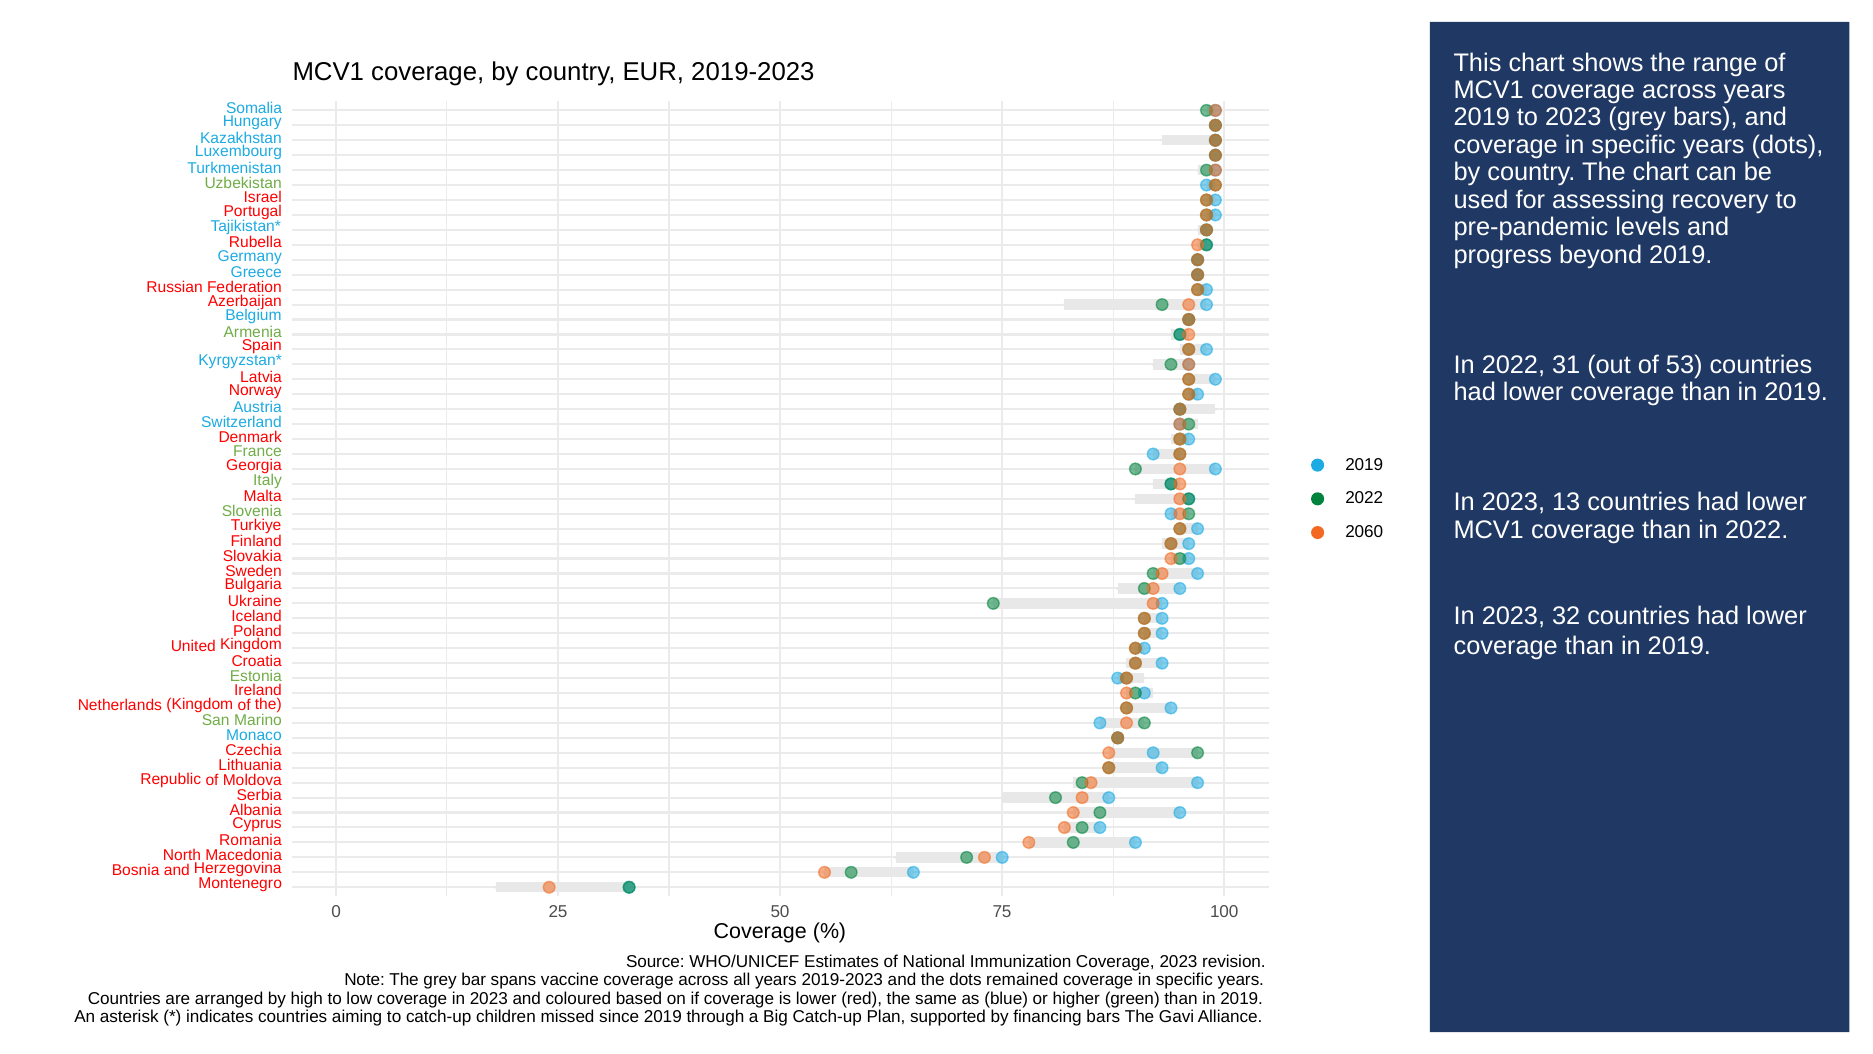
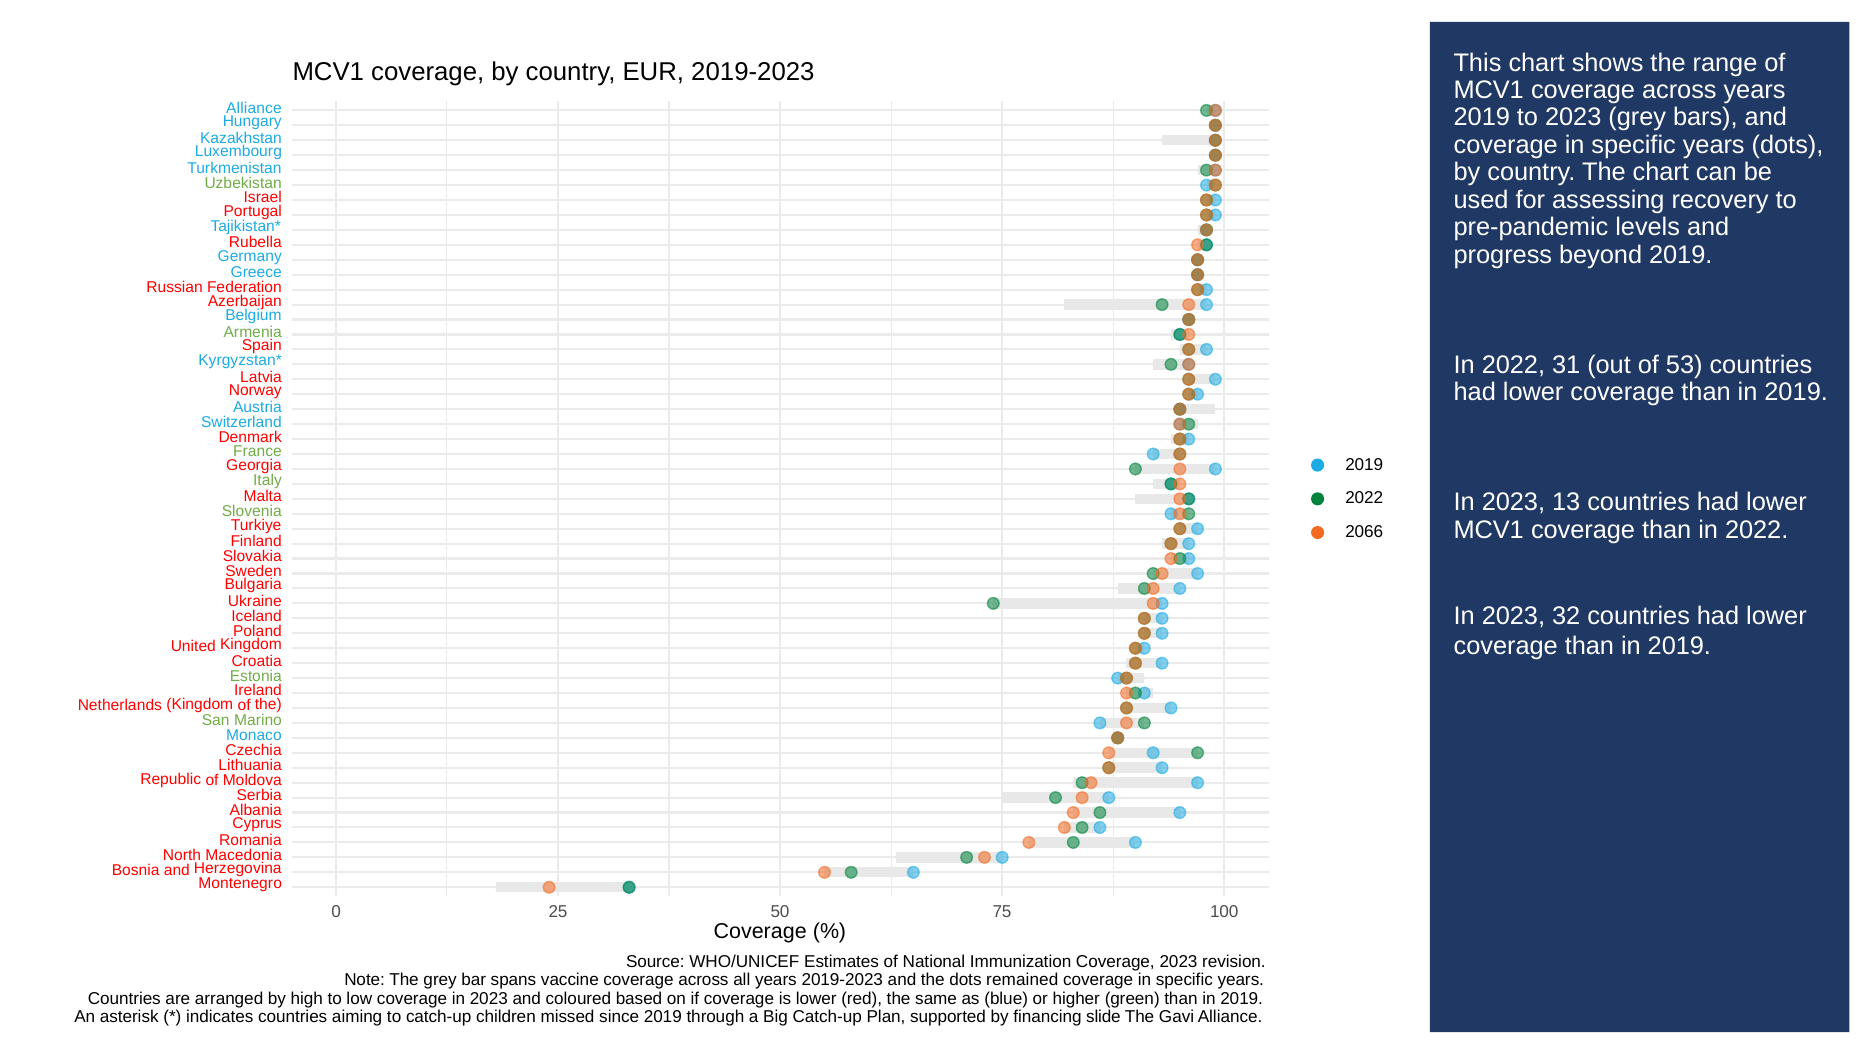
Somalia at (254, 108): Somalia -> Alliance
2060: 2060 -> 2066
financing bars: bars -> slide
